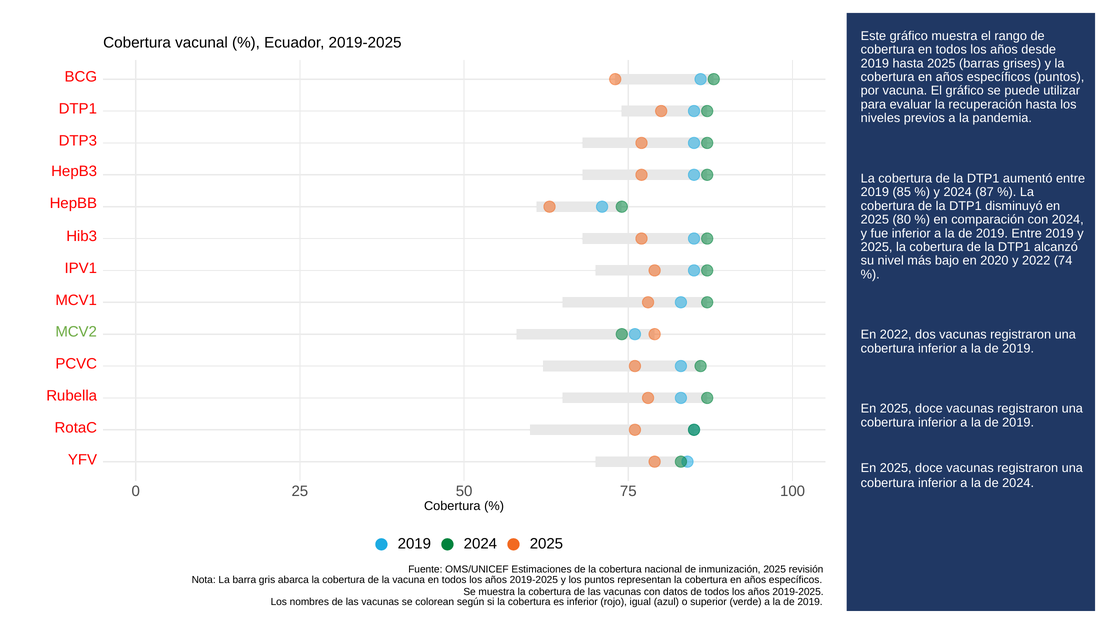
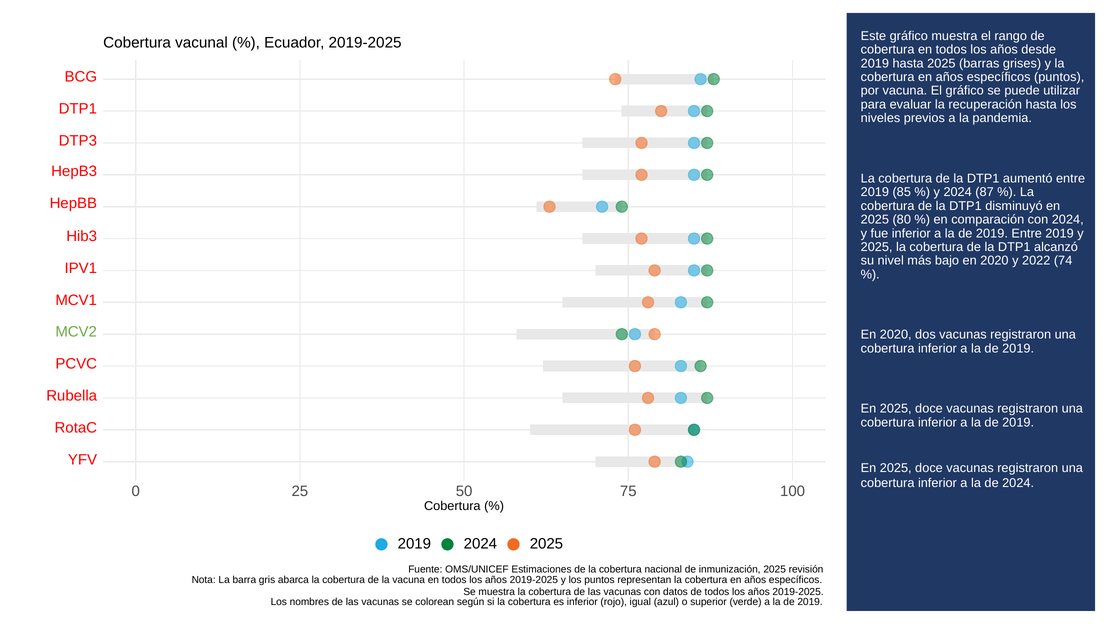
2022 at (896, 335): 2022 -> 2020
